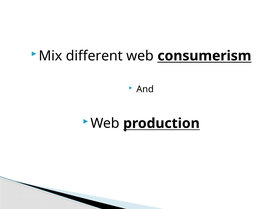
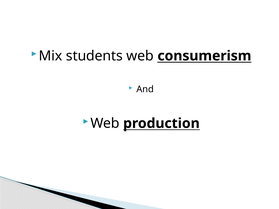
different: different -> students
